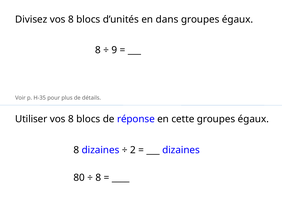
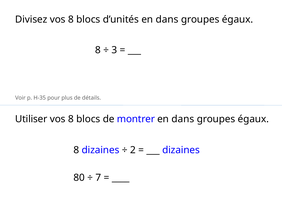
9: 9 -> 3
réponse: réponse -> montrer
cette at (183, 119): cette -> dans
8 at (98, 178): 8 -> 7
